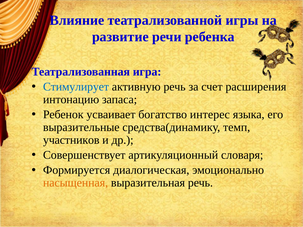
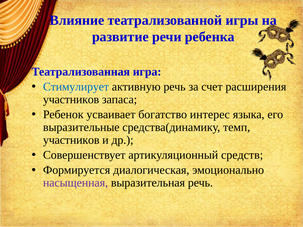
интонацию at (71, 100): интонацию -> участников
словаря: словаря -> средств
насыщенная colour: orange -> purple
